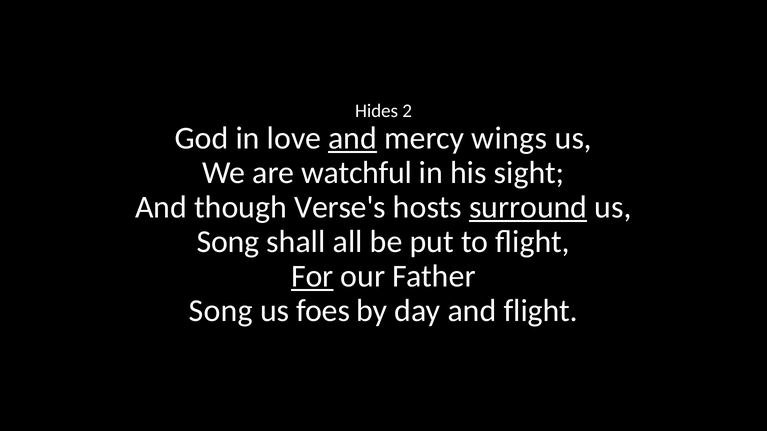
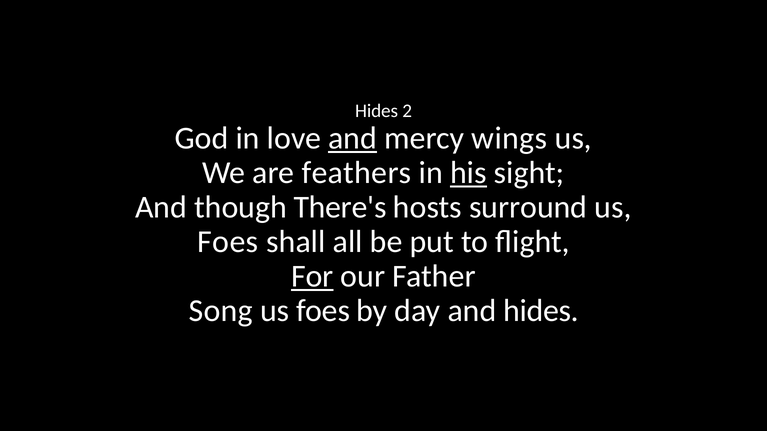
watchful: watchful -> feathers
his underline: none -> present
Verse's: Verse's -> There's
surround underline: present -> none
Song at (228, 242): Song -> Foes
and flight: flight -> hides
